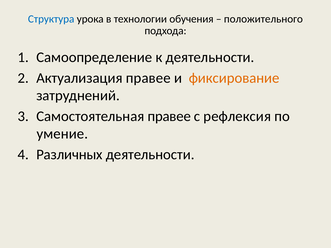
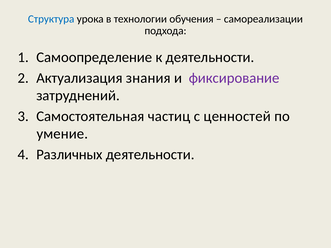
положительного: положительного -> самореализации
Актуализация правее: правее -> знания
фиксирование colour: orange -> purple
Самостоятельная правее: правее -> частиц
рефлексия: рефлексия -> ценностей
